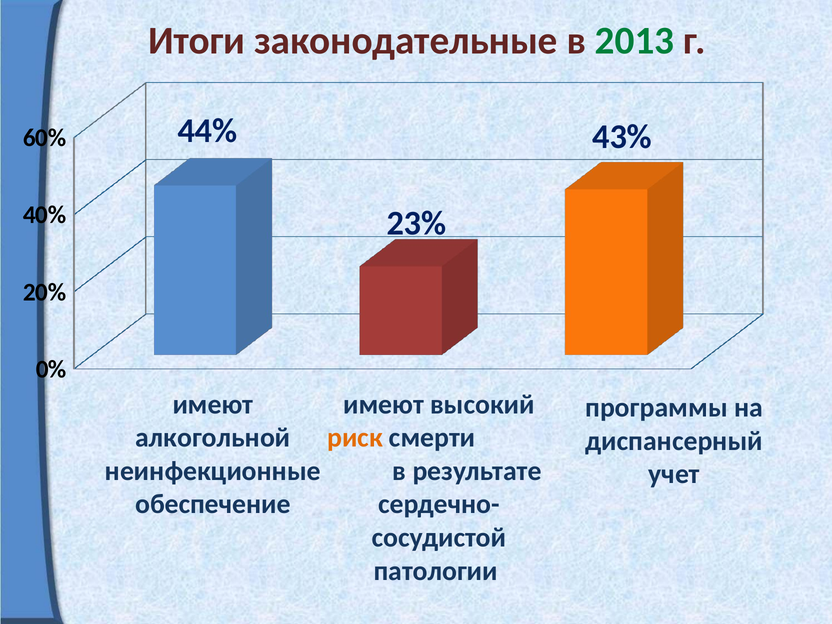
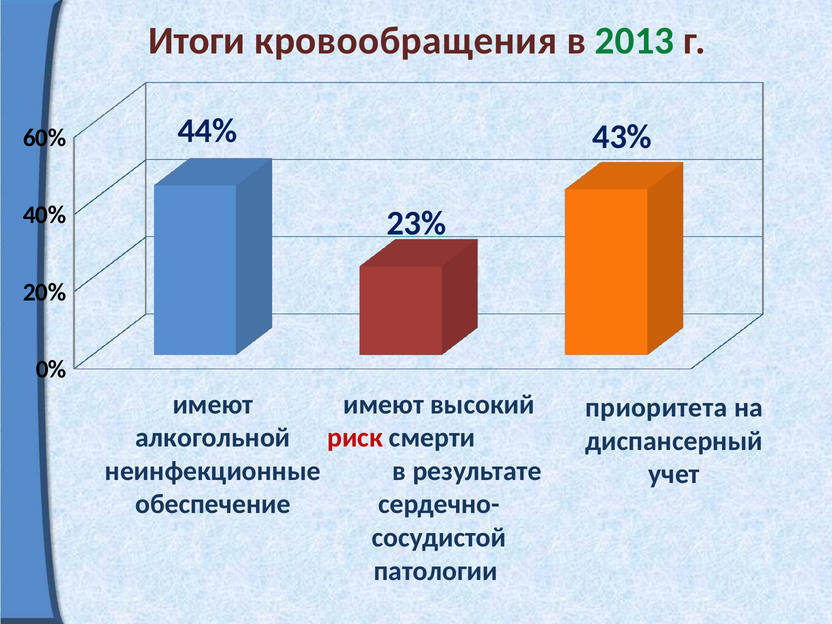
законодательные: законодательные -> кровообращения
программы: программы -> приоритета
риск colour: orange -> red
